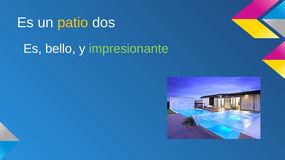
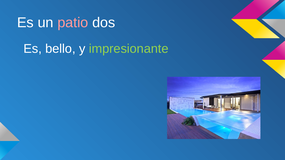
patio colour: yellow -> pink
